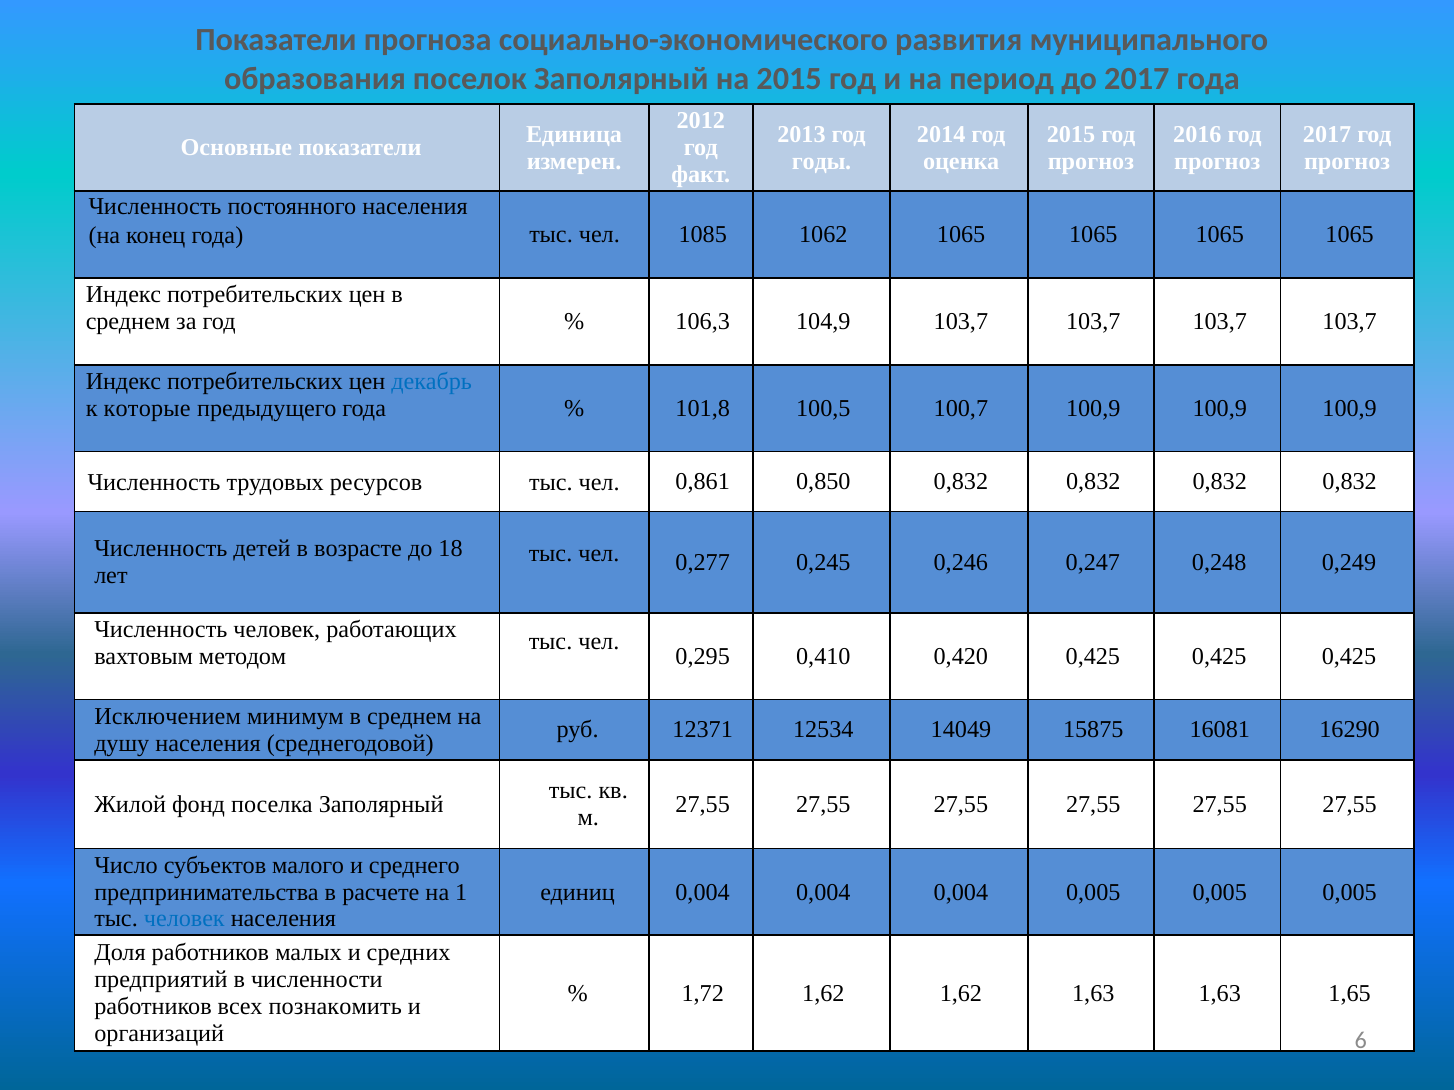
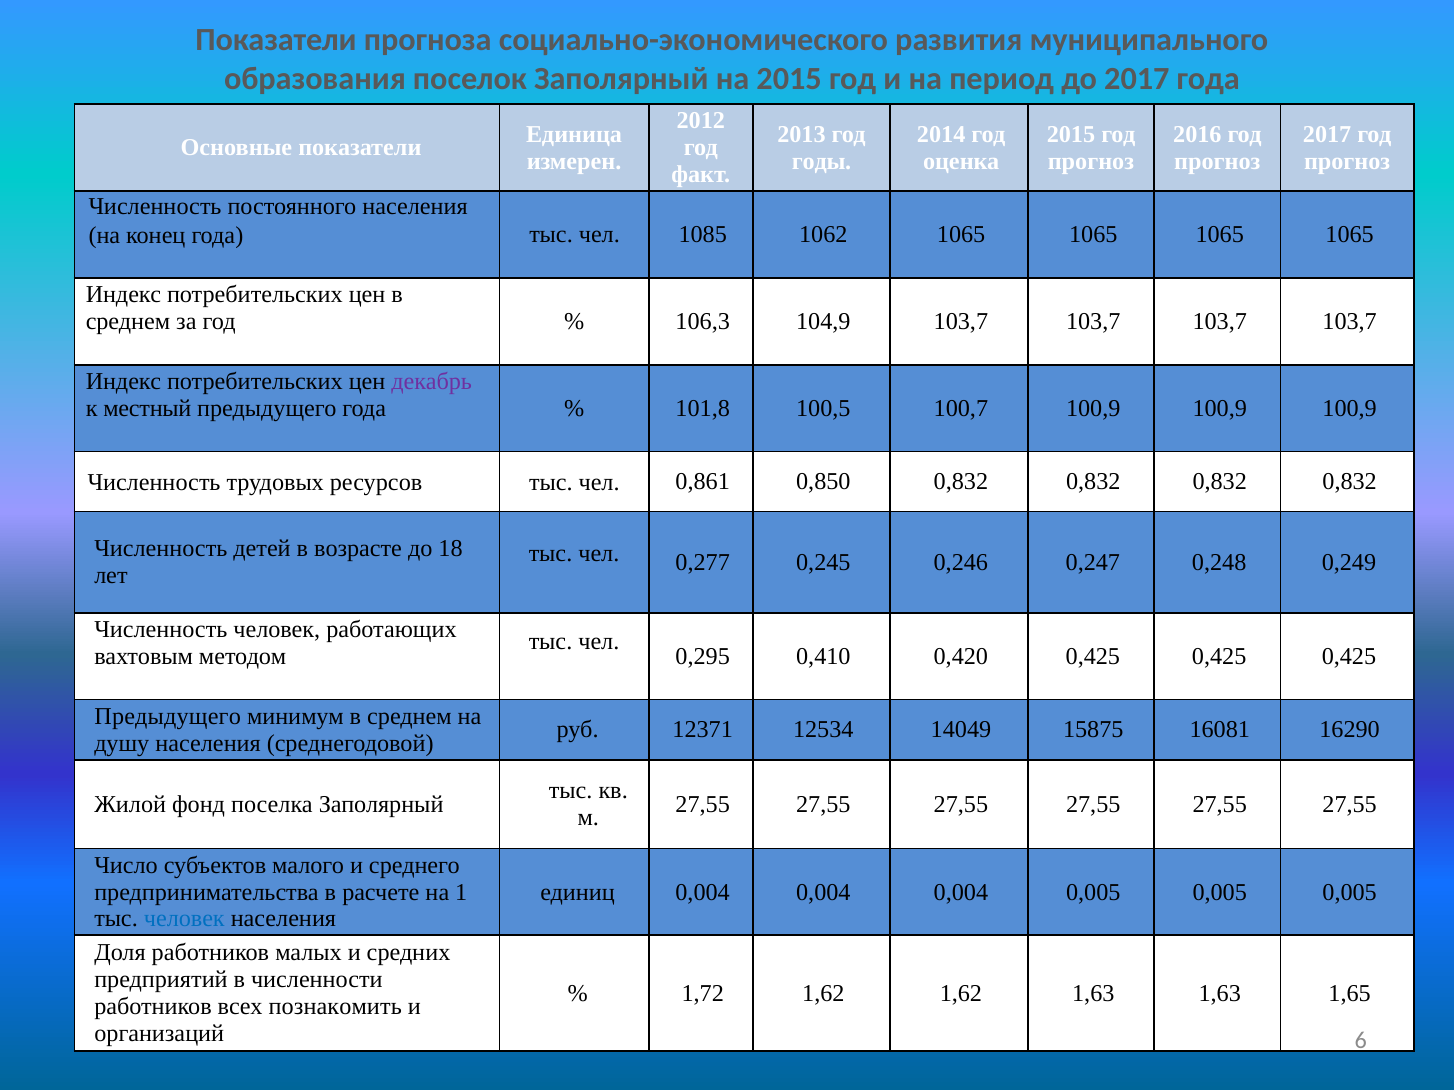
декабрь colour: blue -> purple
которые: которые -> местный
Исключением at (168, 717): Исключением -> Предыдущего
